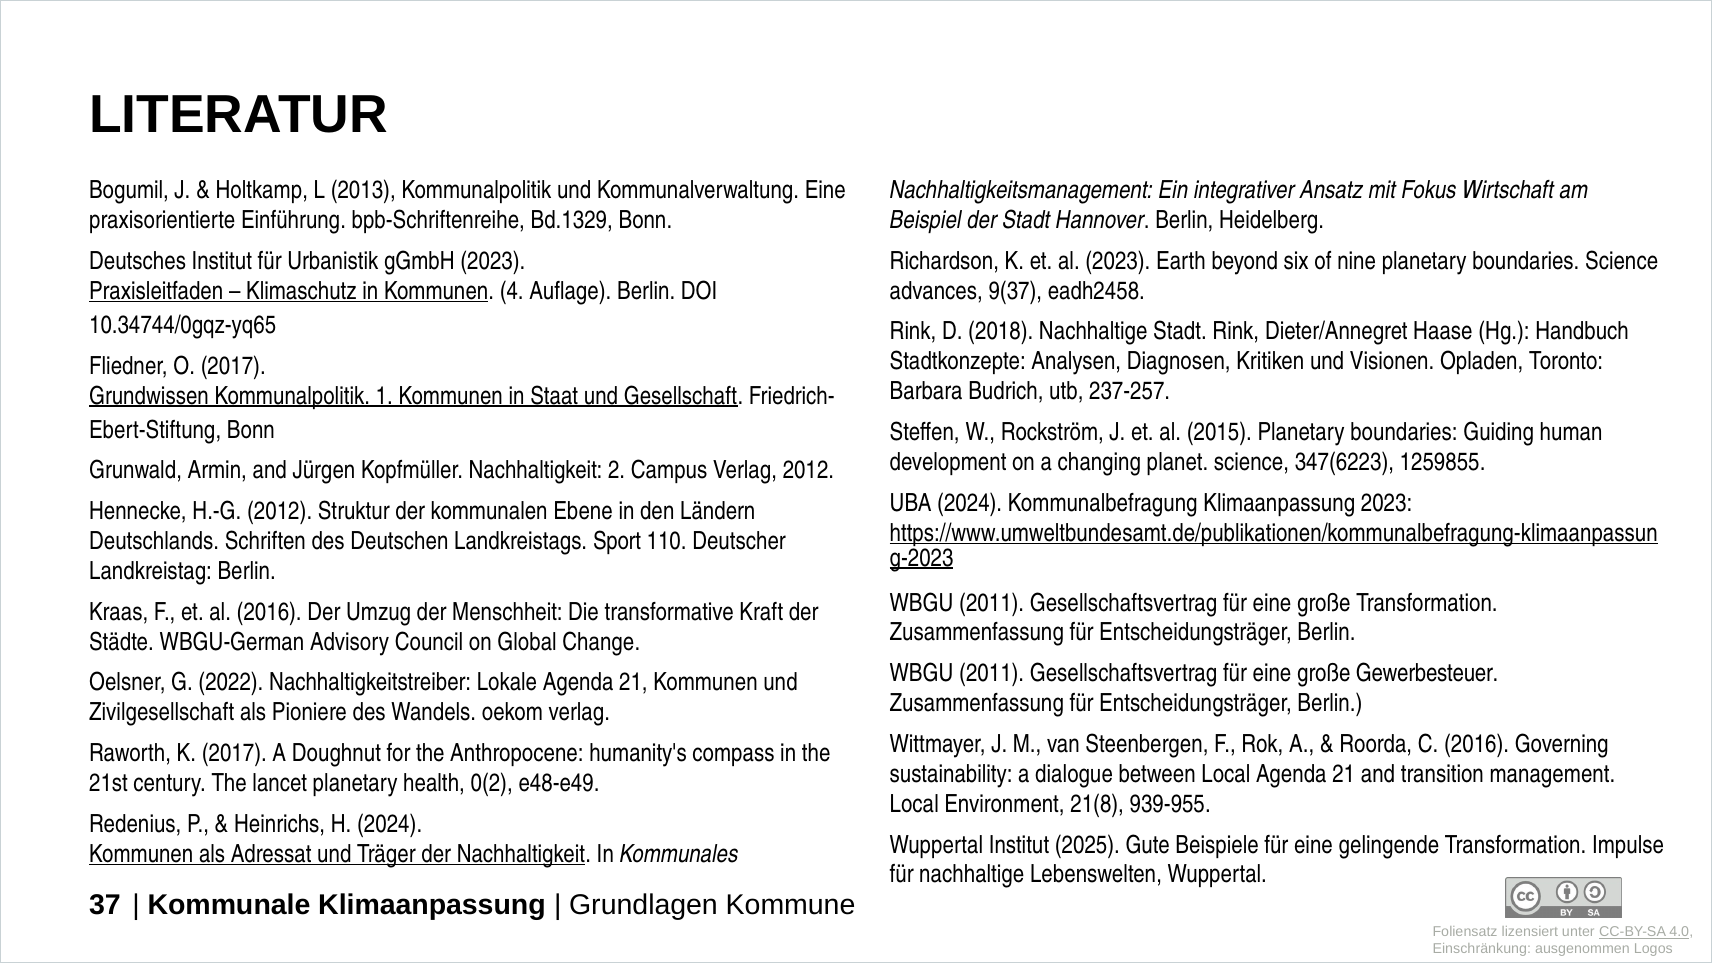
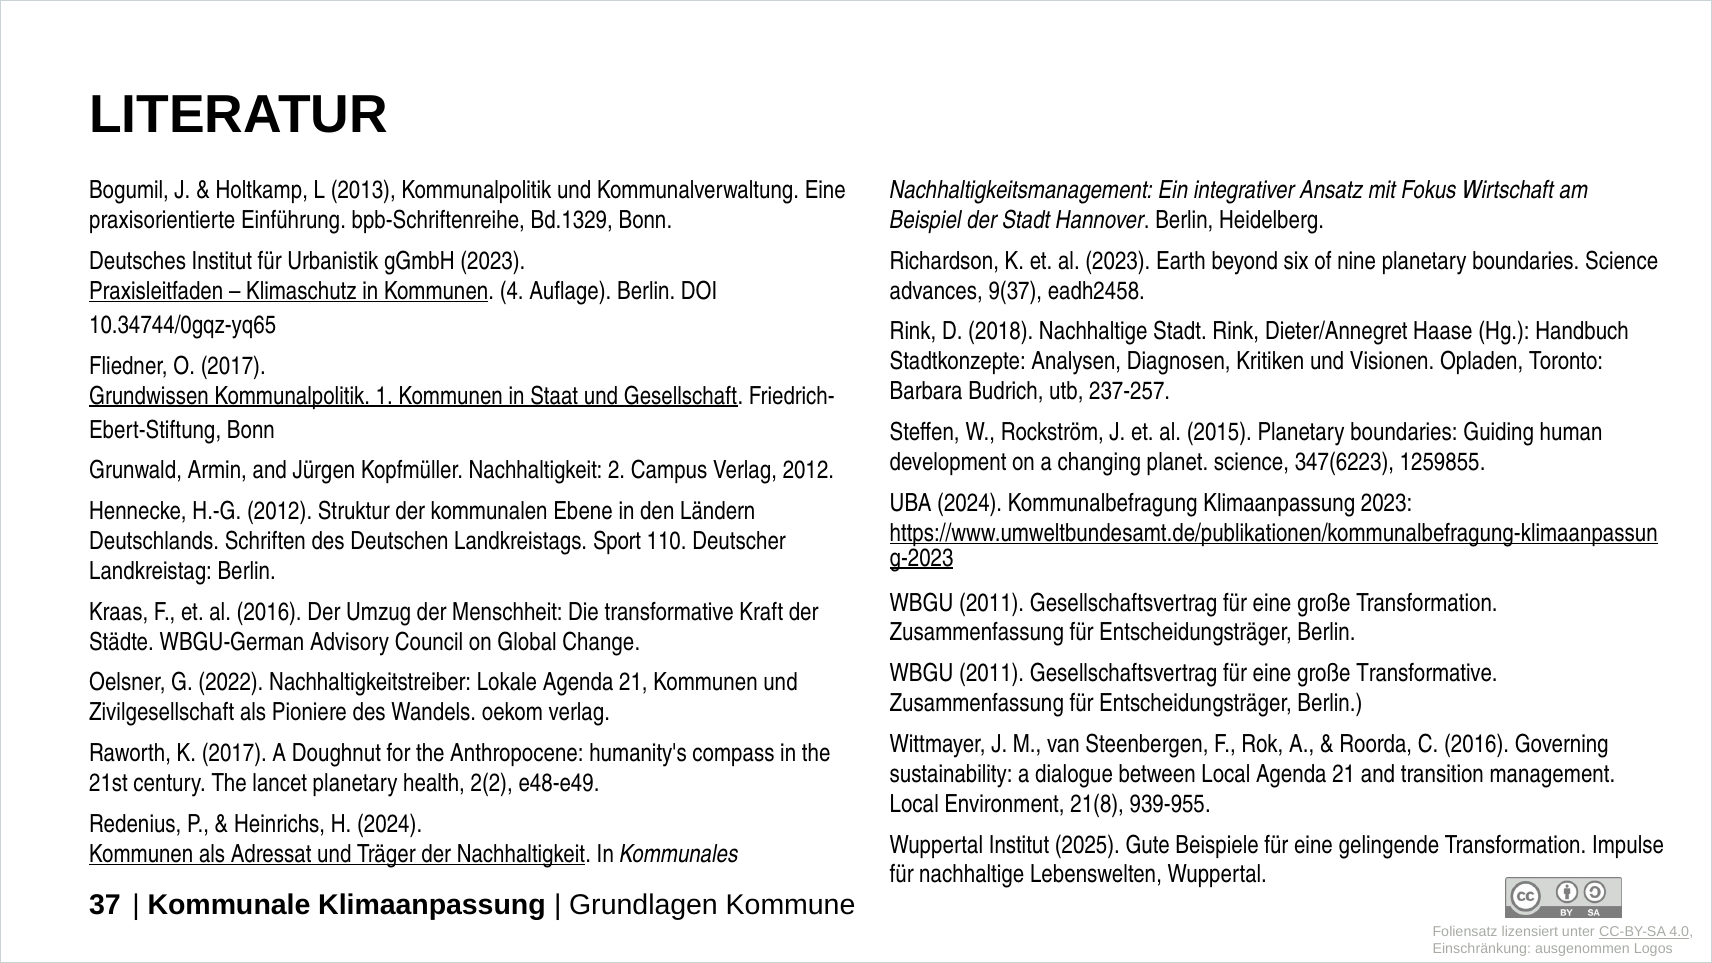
große Gewerbesteuer: Gewerbesteuer -> Transformative
0(2: 0(2 -> 2(2
